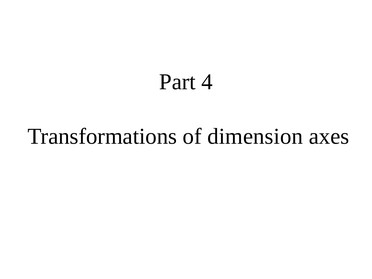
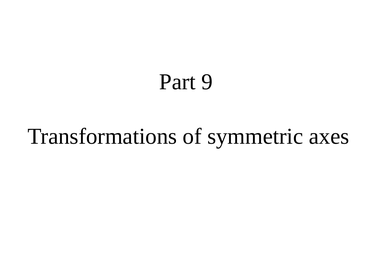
4: 4 -> 9
dimension: dimension -> symmetric
